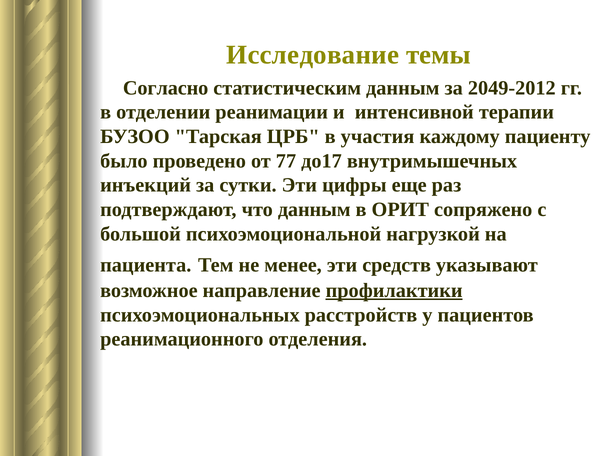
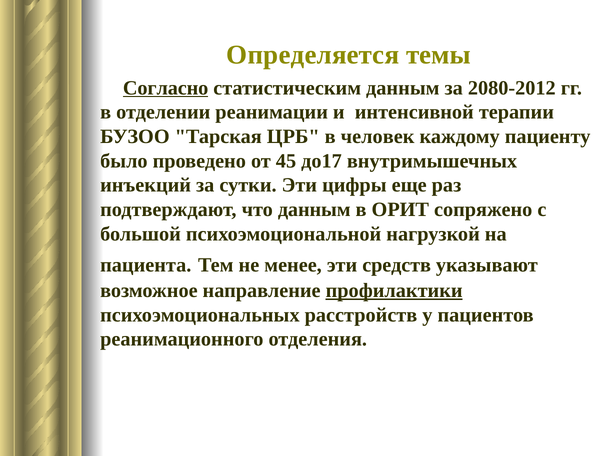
Исследование: Исследование -> Определяется
Согласно underline: none -> present
2049-2012: 2049-2012 -> 2080-2012
участия: участия -> человек
77: 77 -> 45
